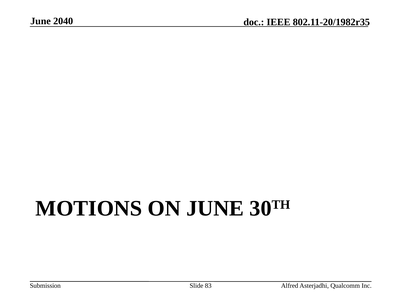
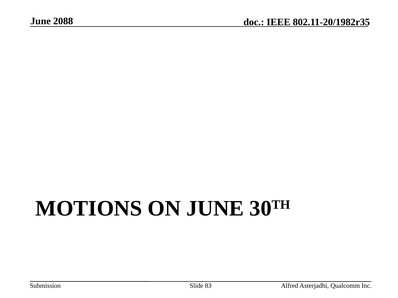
2040: 2040 -> 2088
